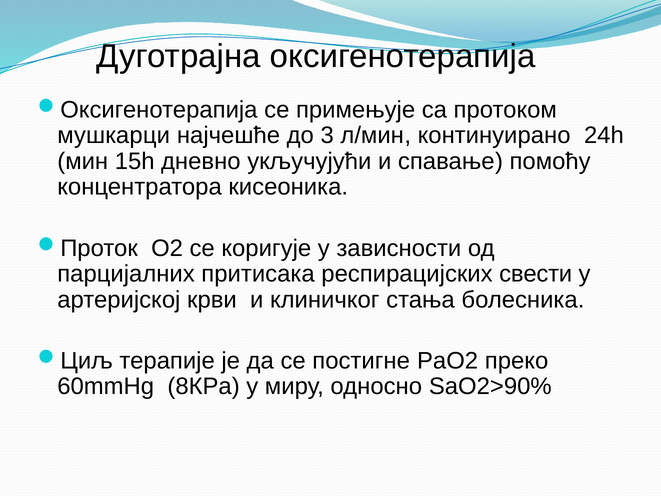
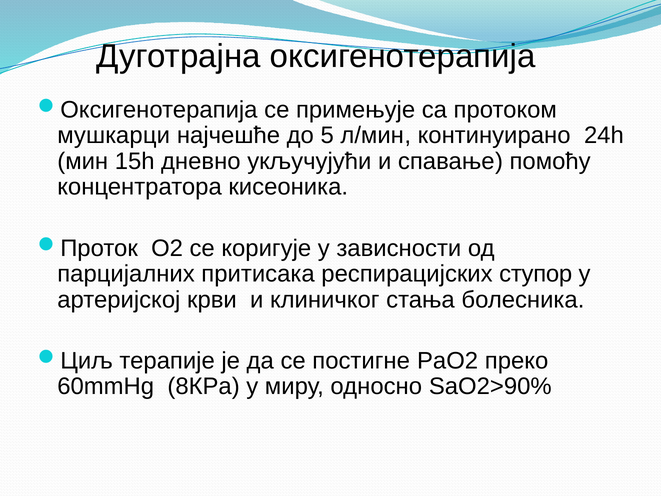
3: 3 -> 5
свести: свести -> ступор
